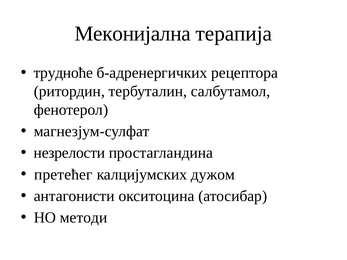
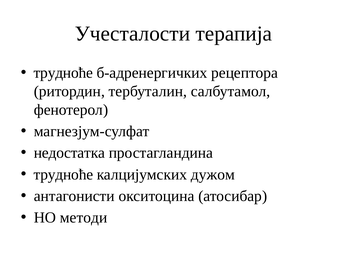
Меконијална: Меконијална -> Учесталости
нeзрeлoсти: нeзрeлoсти -> недостатка
претећег at (63, 175): претећег -> трудноће
